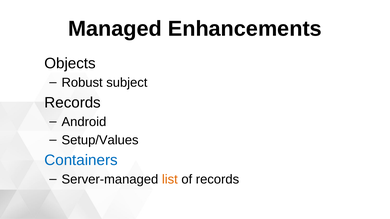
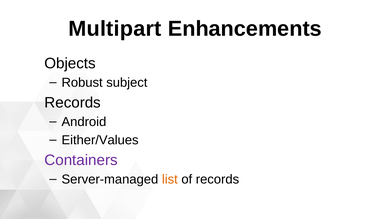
Managed: Managed -> Multipart
Setup/Values: Setup/Values -> Either/Values
Containers colour: blue -> purple
